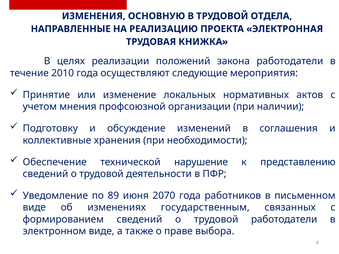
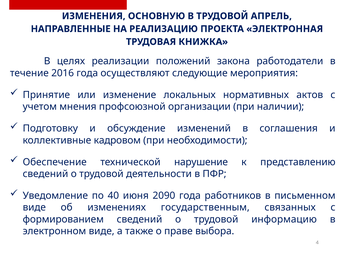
ОТДЕЛА: ОТДЕЛА -> АПРЕЛЬ
2010: 2010 -> 2016
хранения: хранения -> кадровом
89: 89 -> 40
2070: 2070 -> 2090
трудовой работодатели: работодатели -> информацию
